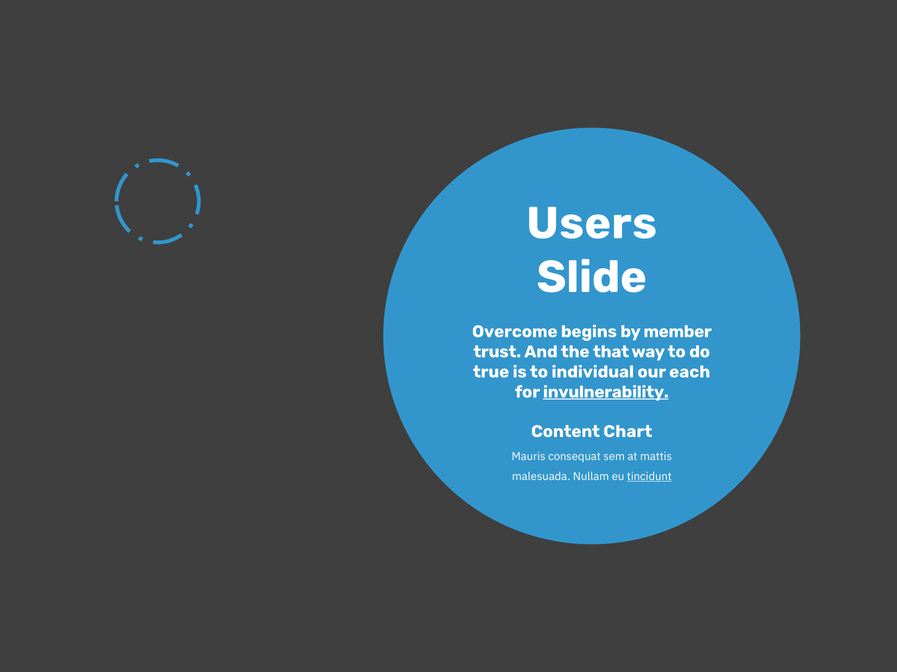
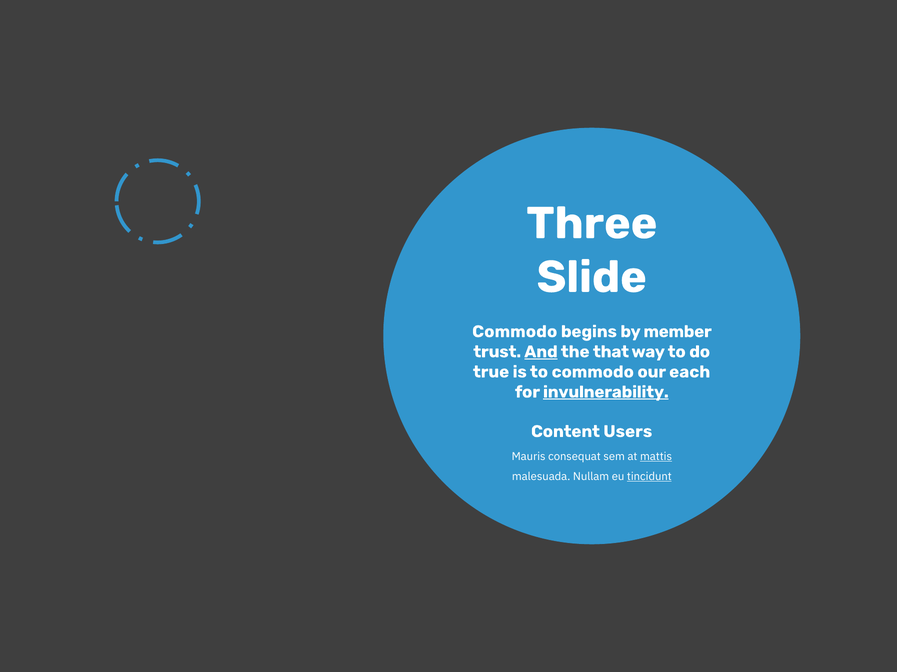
Users: Users -> Three
Overcome at (515, 332): Overcome -> Commodo
And underline: none -> present
to individual: individual -> commodo
Chart: Chart -> Users
mattis underline: none -> present
